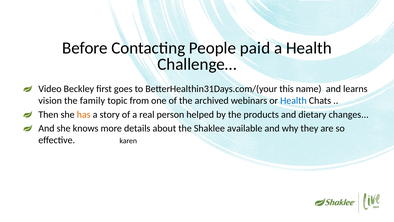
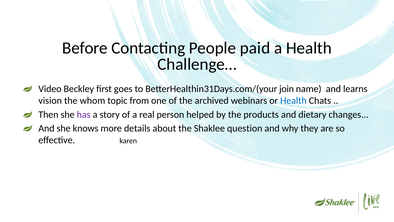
this: this -> join
family: family -> whom
has colour: orange -> purple
available: available -> question
